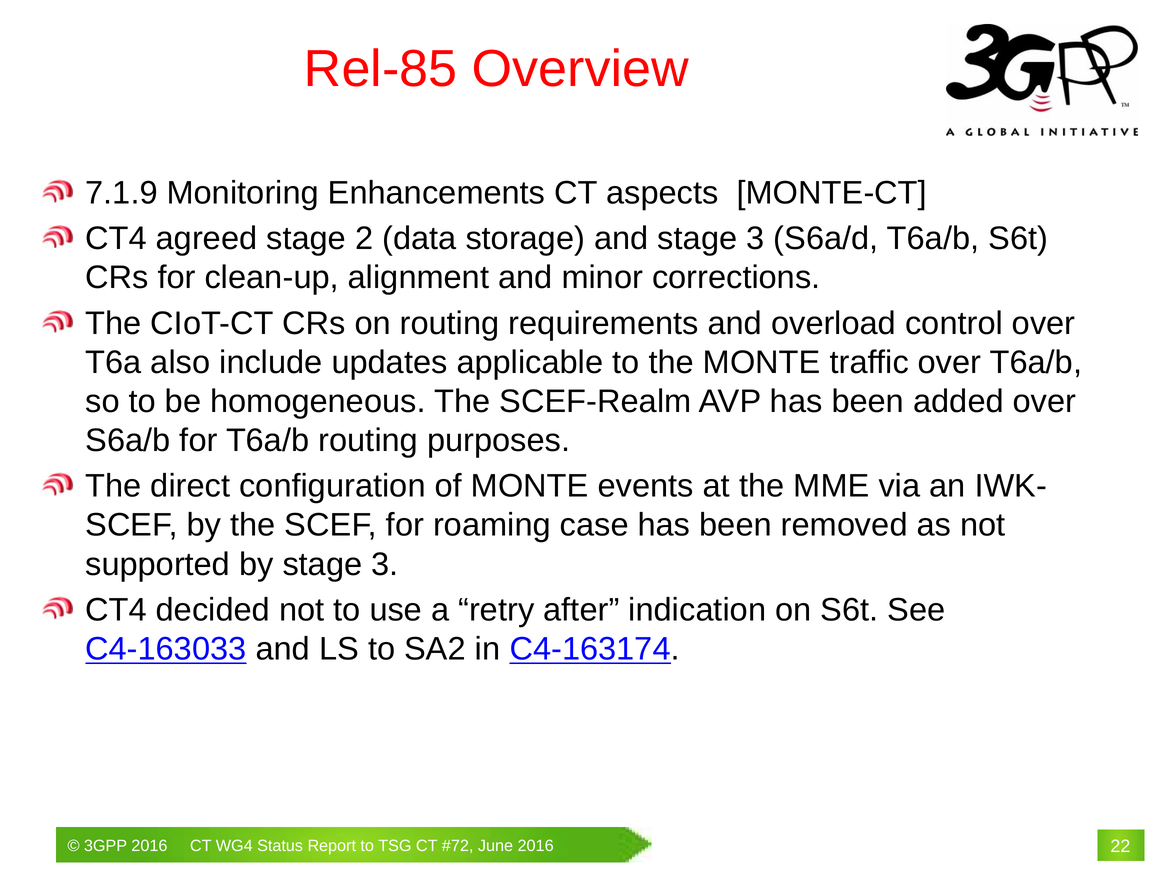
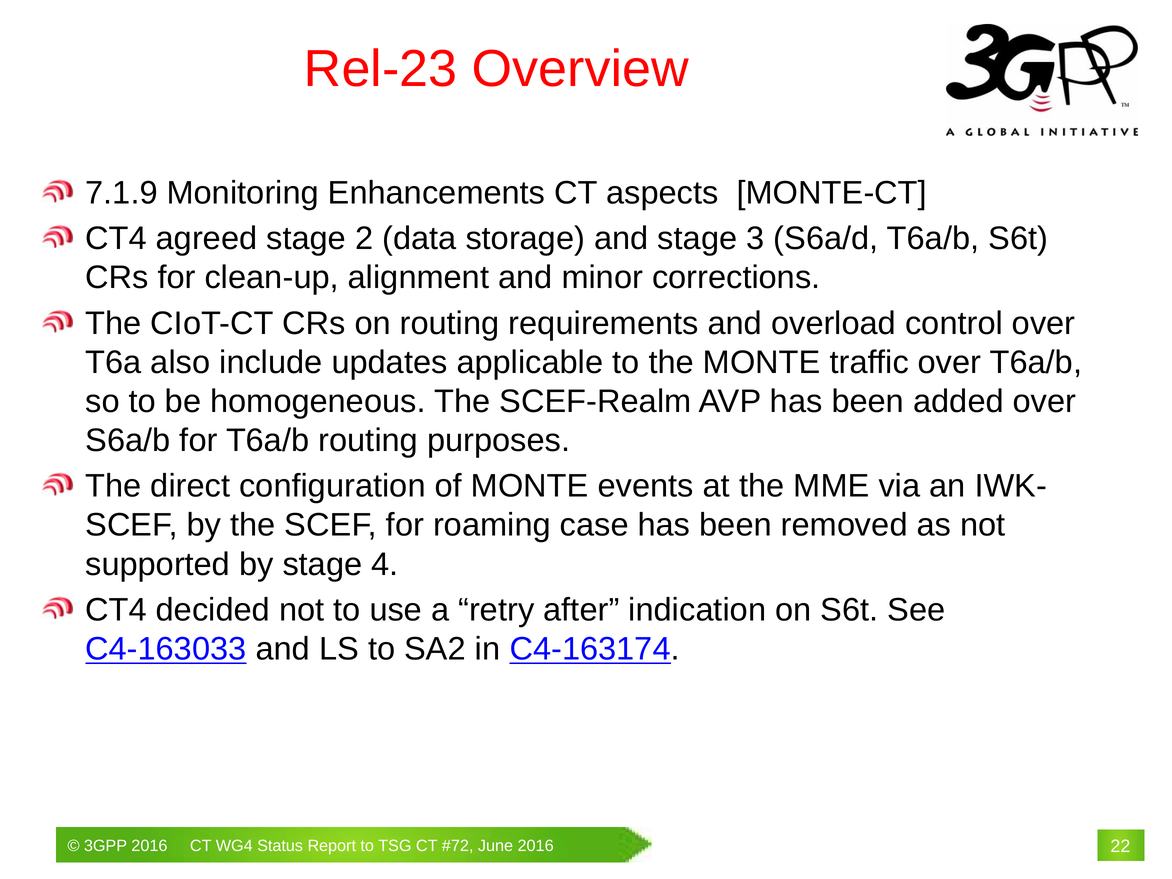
Rel-85: Rel-85 -> Rel-23
by stage 3: 3 -> 4
